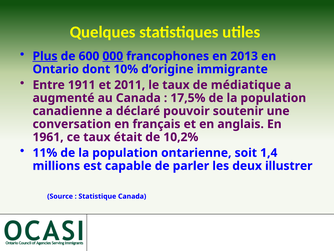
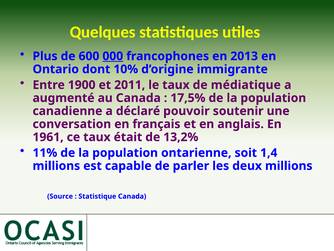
Plus underline: present -> none
1911: 1911 -> 1900
10,2%: 10,2% -> 13,2%
deux illustrer: illustrer -> millions
